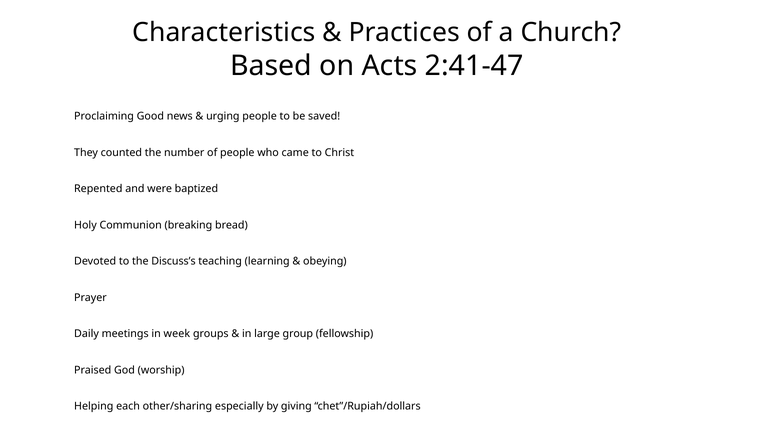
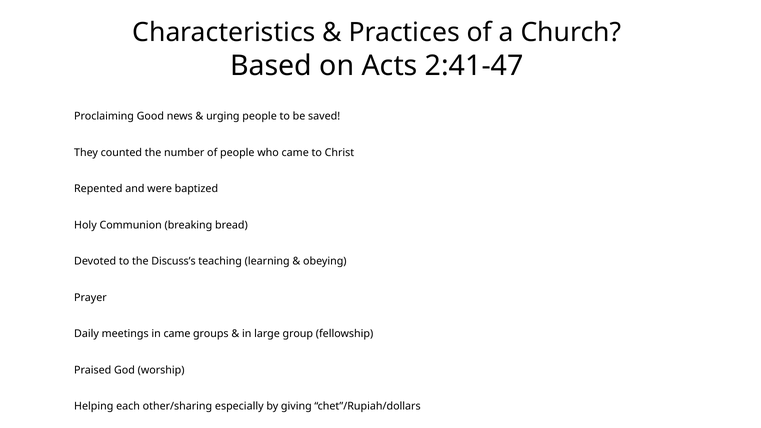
in week: week -> came
